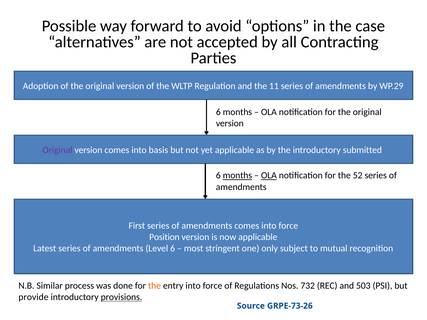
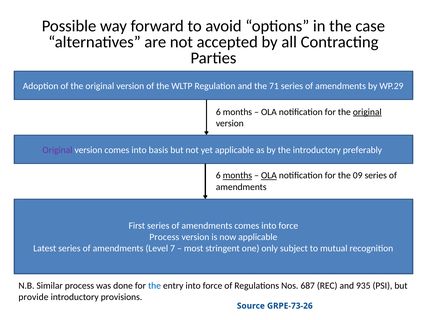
11: 11 -> 71
original at (367, 112) underline: none -> present
submitted: submitted -> preferably
52: 52 -> 09
Position at (164, 237): Position -> Process
Level 6: 6 -> 7
the at (155, 286) colour: orange -> blue
732: 732 -> 687
503: 503 -> 935
provisions underline: present -> none
